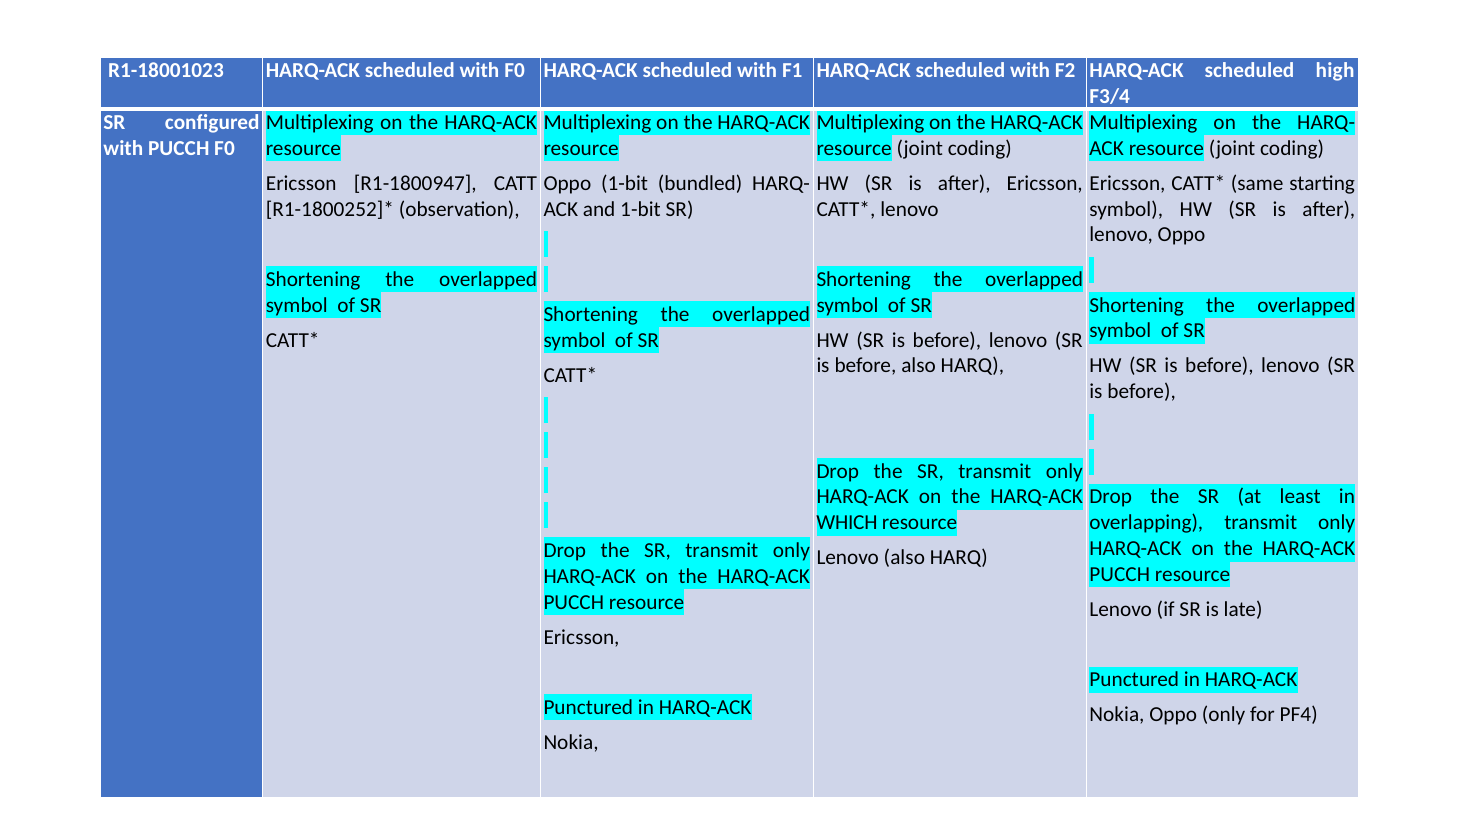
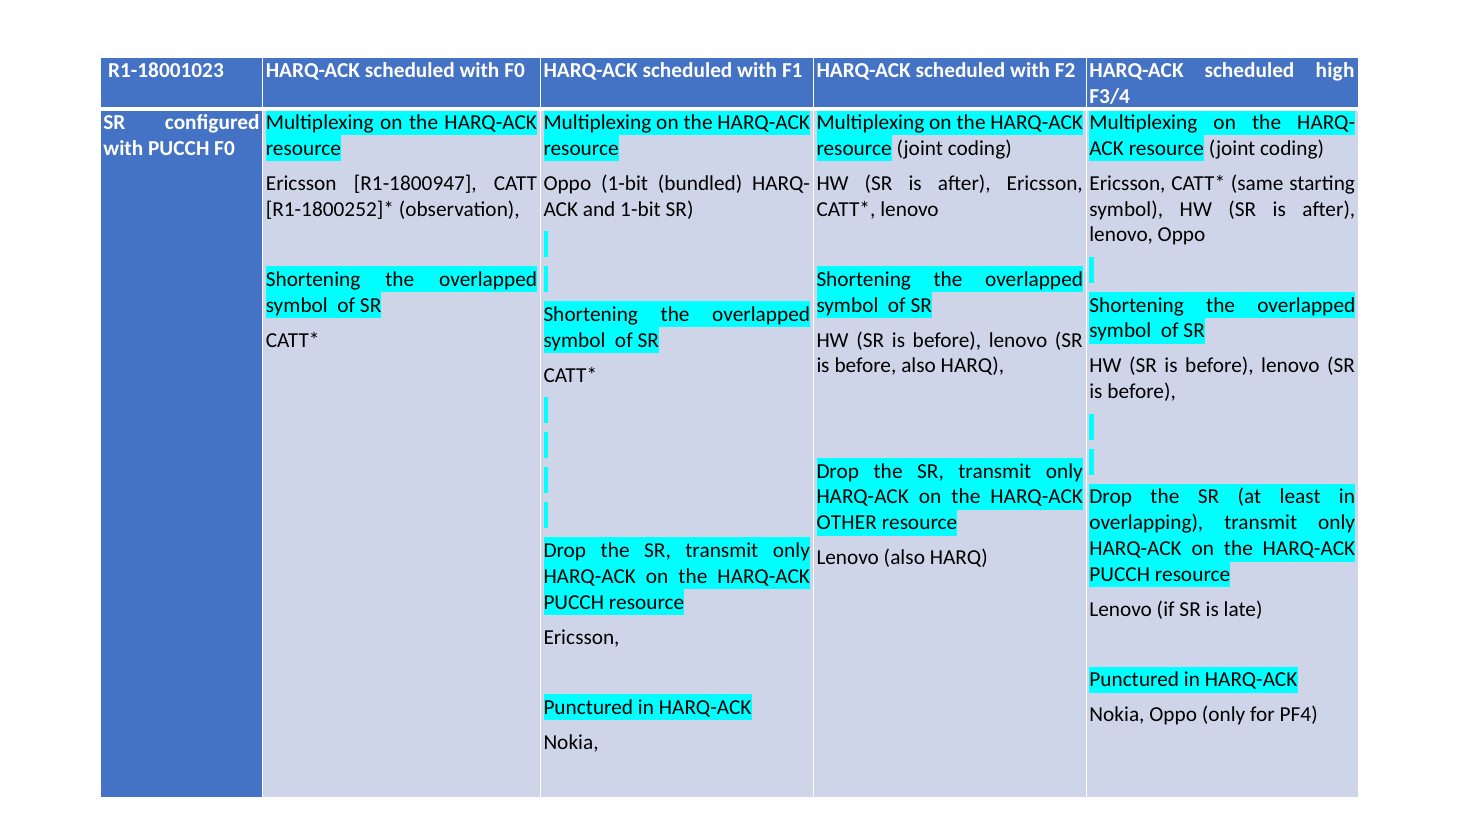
WHICH: WHICH -> OTHER
